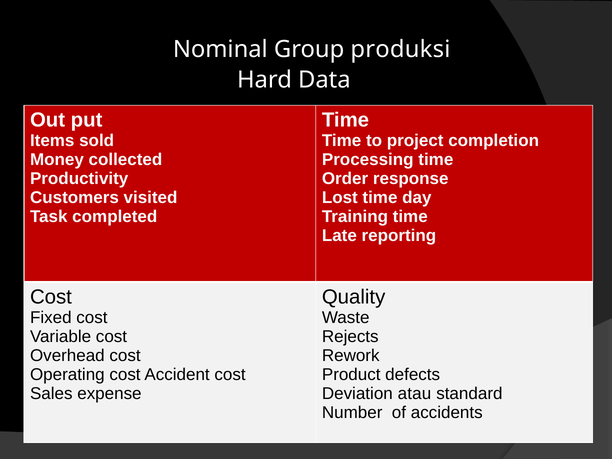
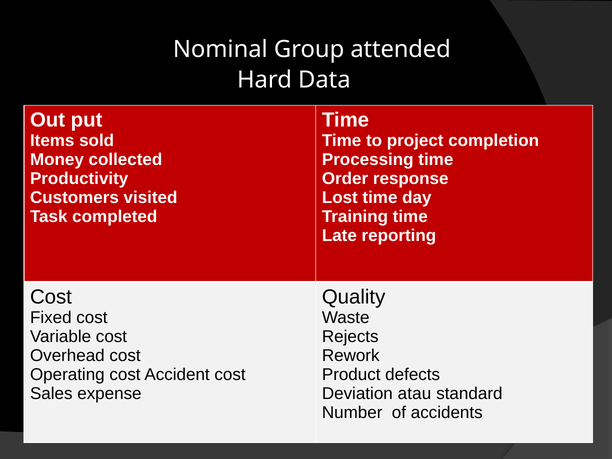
produksi: produksi -> attended
